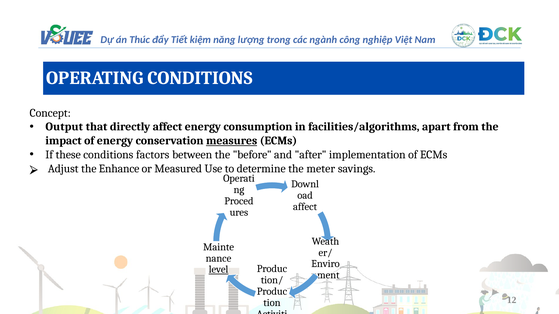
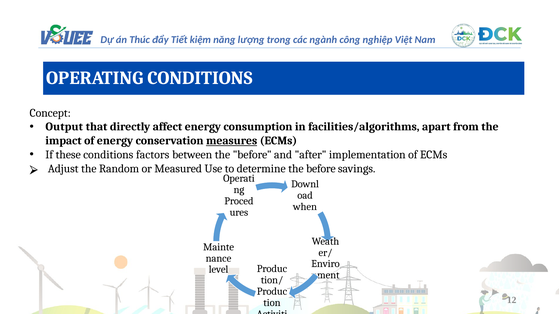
Enhance: Enhance -> Random
determine the meter: meter -> before
affect at (305, 207): affect -> when
level underline: present -> none
